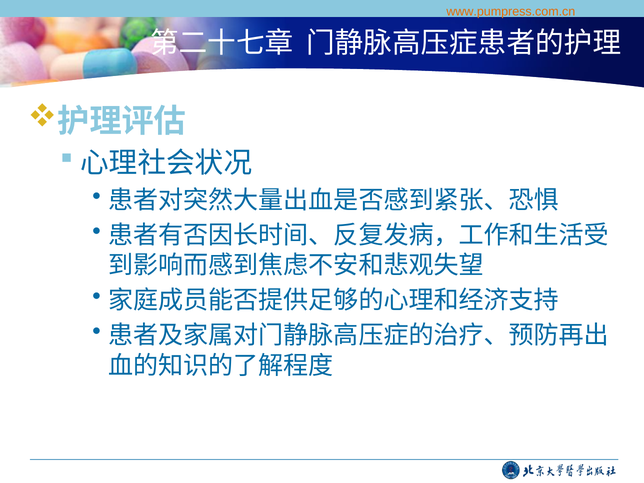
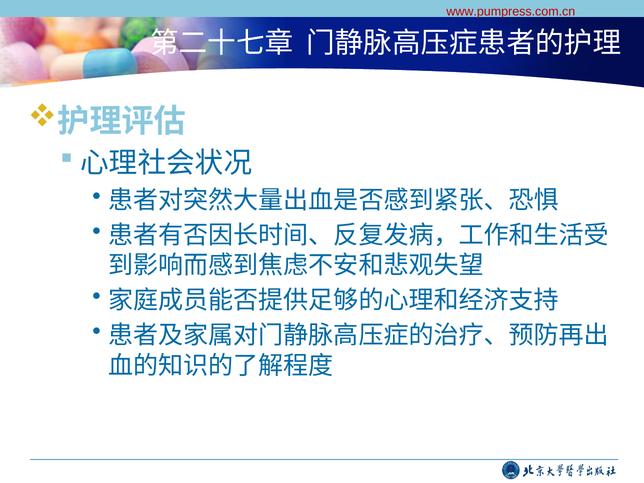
www.pumpress.com.cn colour: orange -> red
